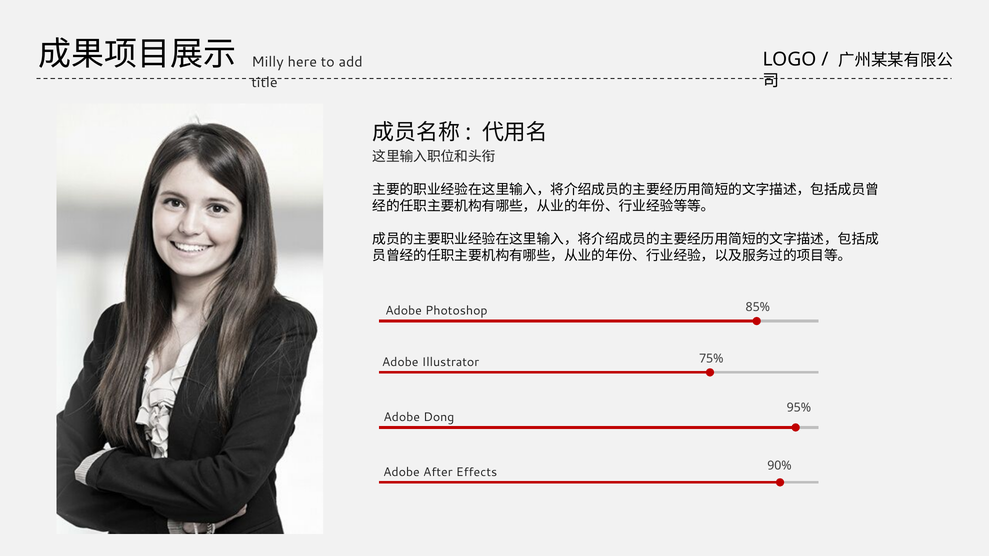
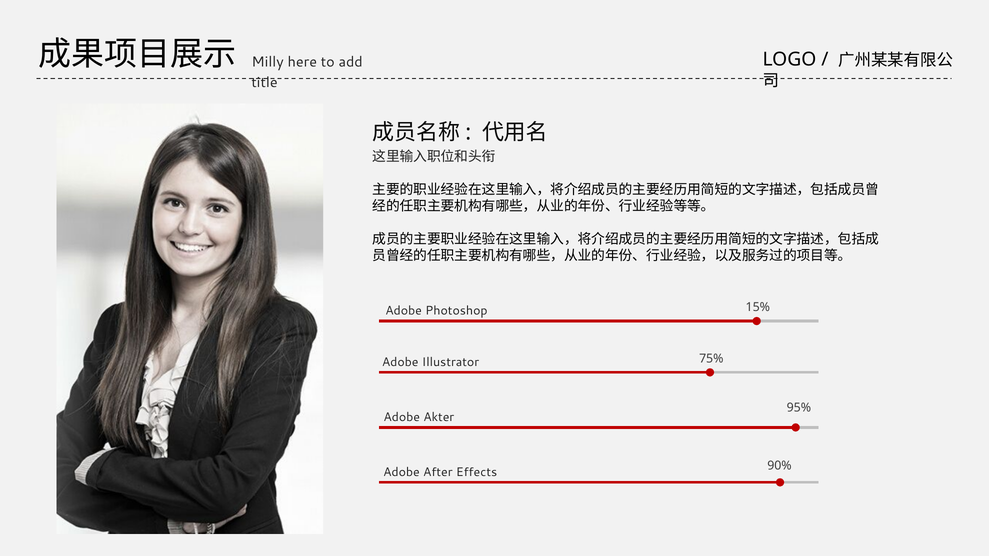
85%: 85% -> 15%
Dong: Dong -> Akter
